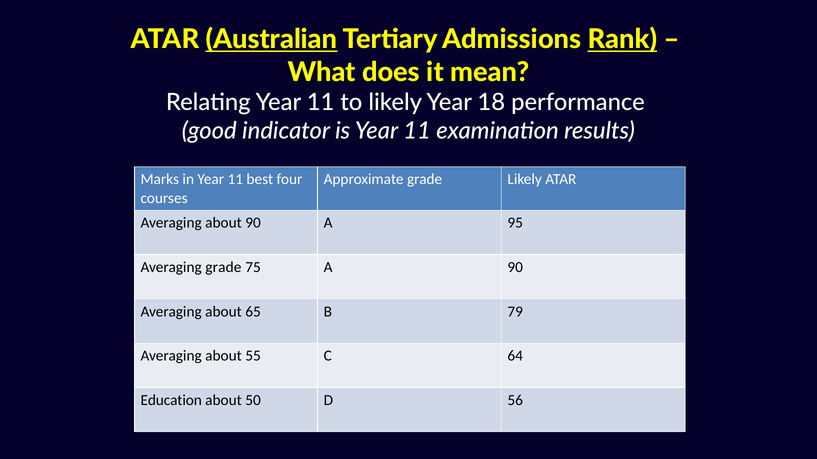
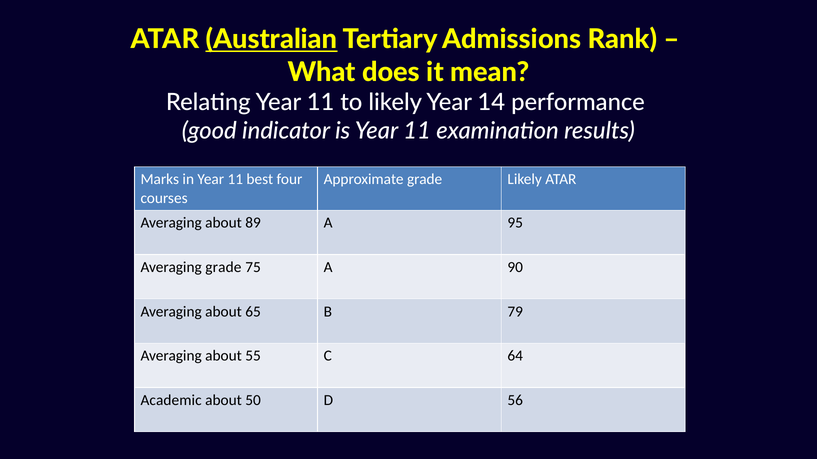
Rank underline: present -> none
18: 18 -> 14
about 90: 90 -> 89
Education: Education -> Academic
